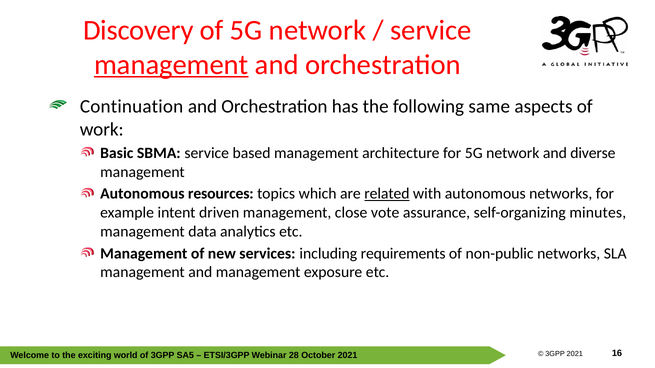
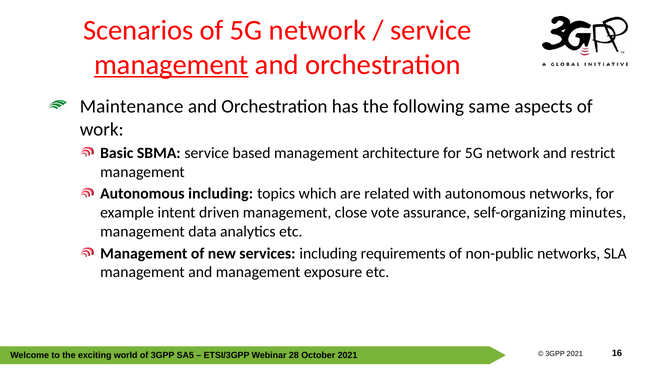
Discovery: Discovery -> Scenarios
Continuation: Continuation -> Maintenance
diverse: diverse -> restrict
Autonomous resources: resources -> including
related underline: present -> none
